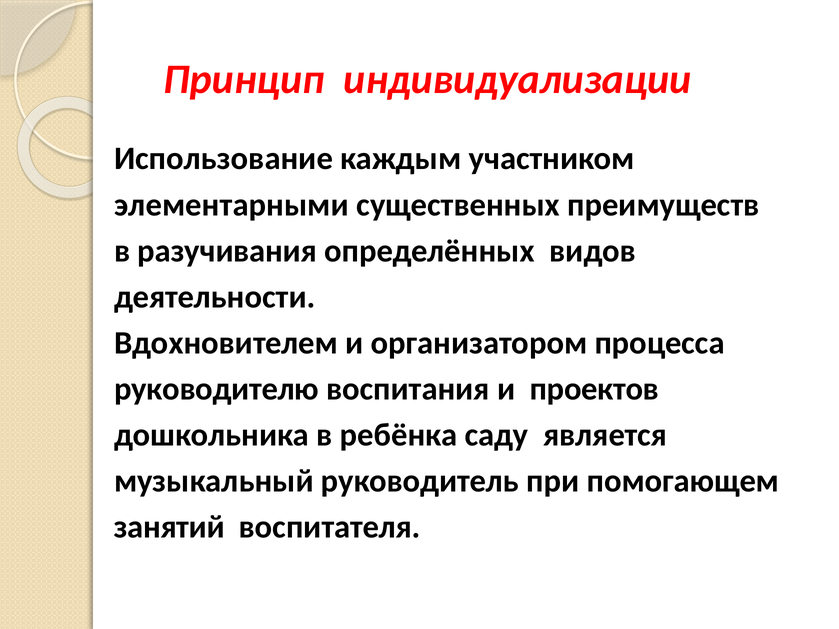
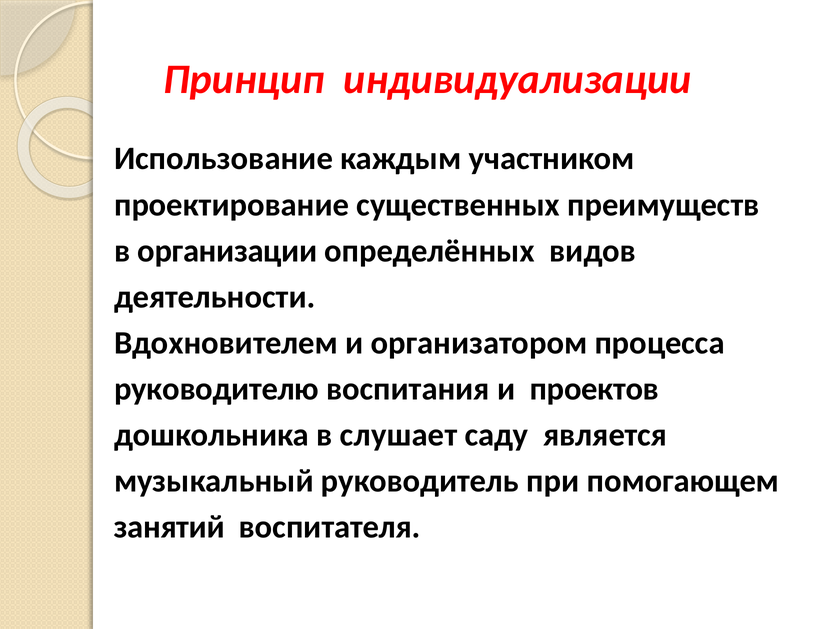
элементарными: элементарными -> проектирование
разучивания: разучивания -> организации
ребёнка: ребёнка -> слушает
